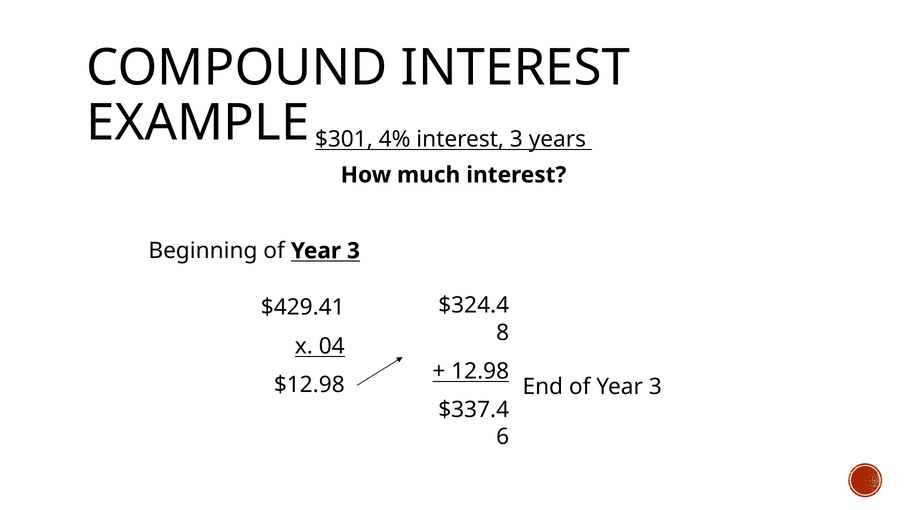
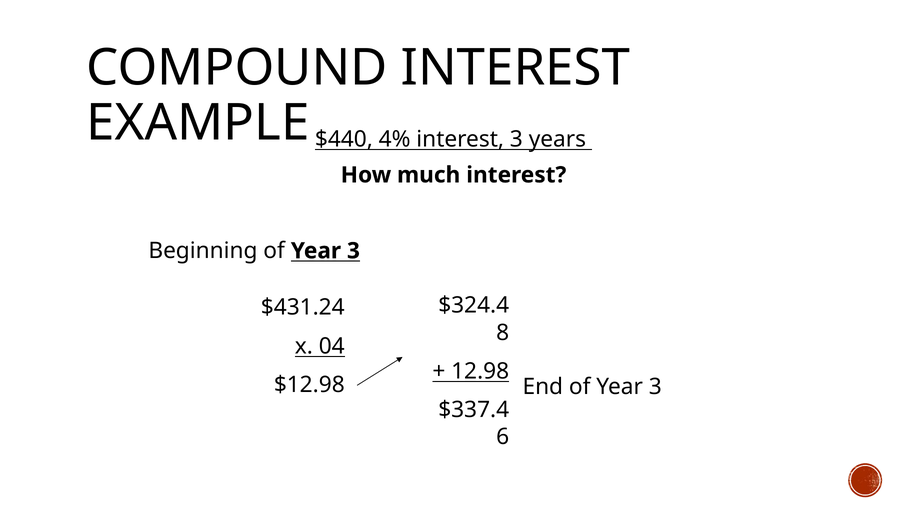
$301: $301 -> $440
$429.41: $429.41 -> $431.24
